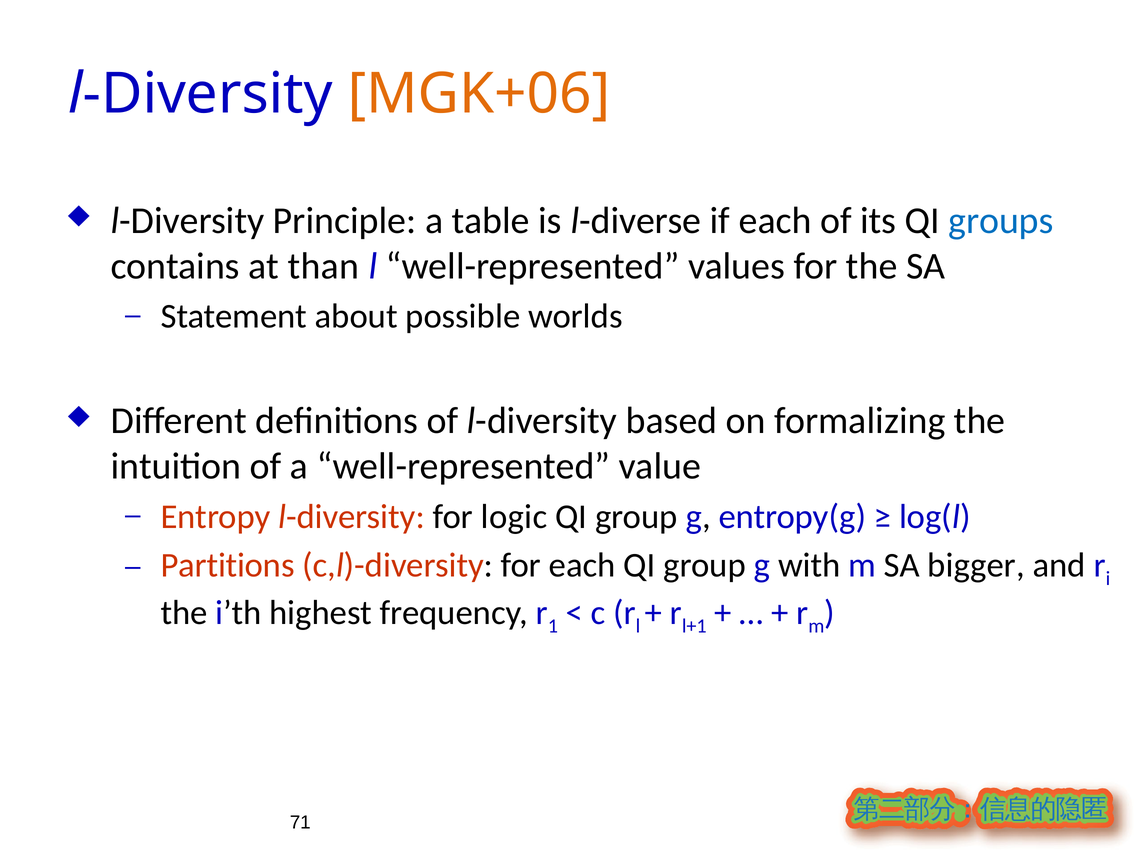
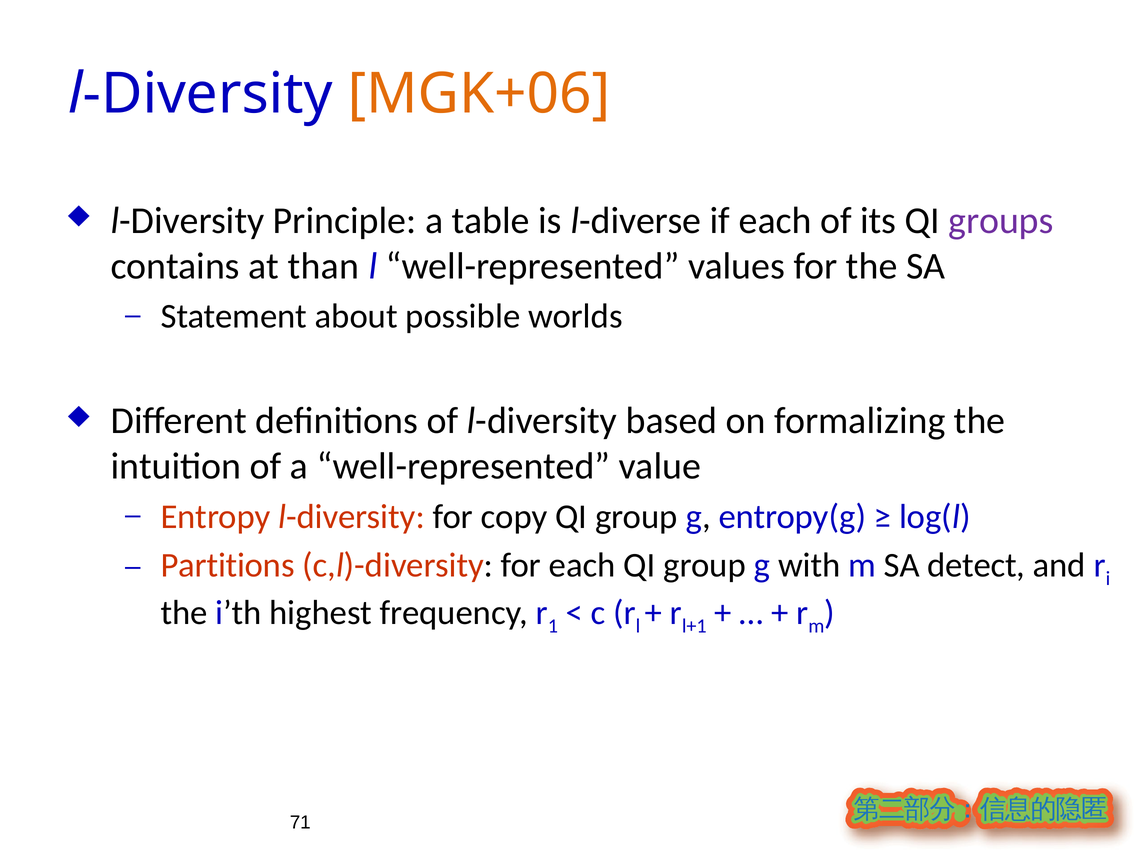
groups colour: blue -> purple
logic: logic -> copy
bigger: bigger -> detect
